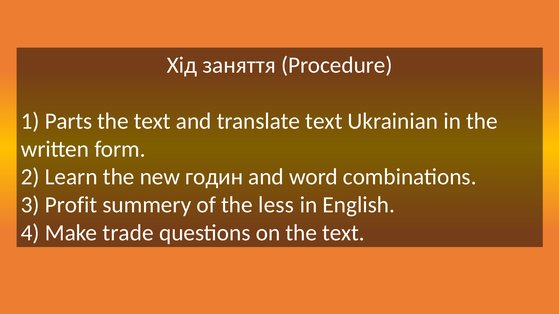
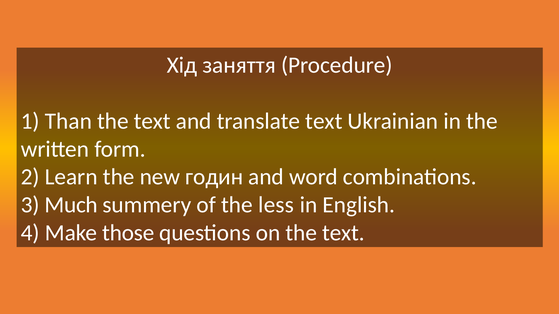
Parts: Parts -> Than
Profit: Profit -> Much
trade: trade -> those
